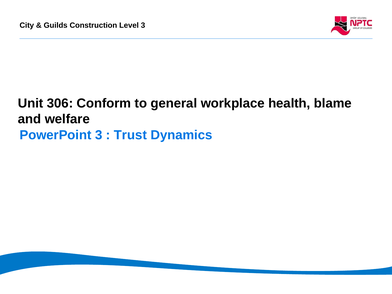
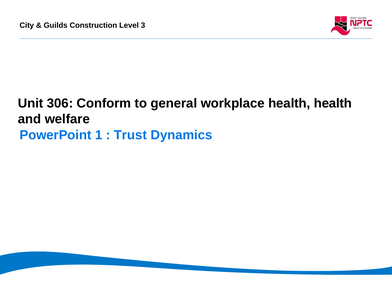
blame at (333, 103): blame -> health
PowerPoint 3: 3 -> 1
